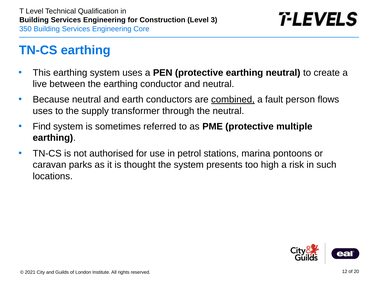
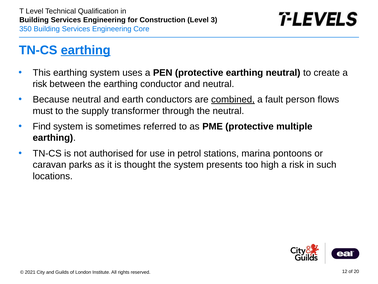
earthing at (86, 50) underline: none -> present
live at (40, 84): live -> risk
uses at (43, 111): uses -> must
